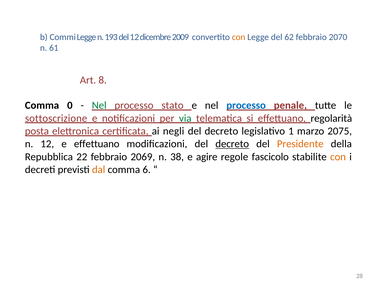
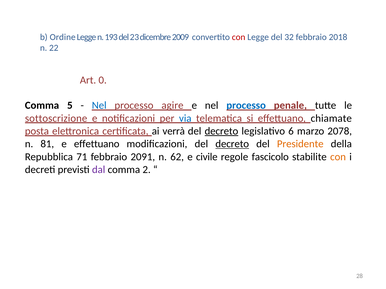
Commi: Commi -> Ordine
del 12: 12 -> 23
con at (239, 37) colour: orange -> red
62: 62 -> 32
2070: 2070 -> 2018
61: 61 -> 22
8: 8 -> 0
0: 0 -> 5
Nel at (99, 106) colour: green -> blue
stato: stato -> agire
via colour: green -> blue
regolarità: regolarità -> chiamate
negli: negli -> verrà
decreto at (221, 131) underline: none -> present
1: 1 -> 6
2075: 2075 -> 2078
n 12: 12 -> 81
22: 22 -> 71
2069: 2069 -> 2091
38: 38 -> 62
agire: agire -> civile
dal colour: orange -> purple
6: 6 -> 2
